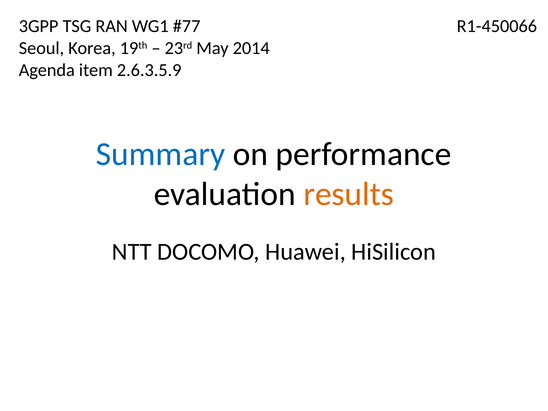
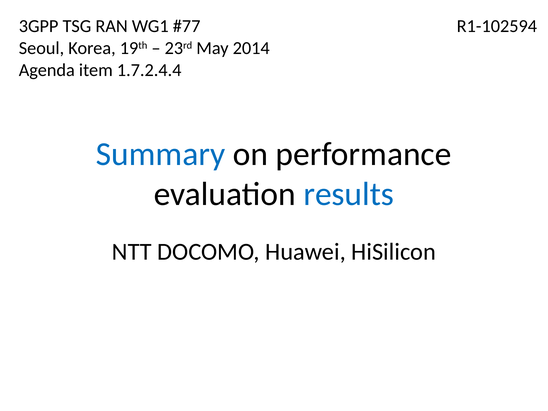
R1-450066: R1-450066 -> R1-102594
2.6.3.5.9: 2.6.3.5.9 -> 1.7.2.4.4
results colour: orange -> blue
